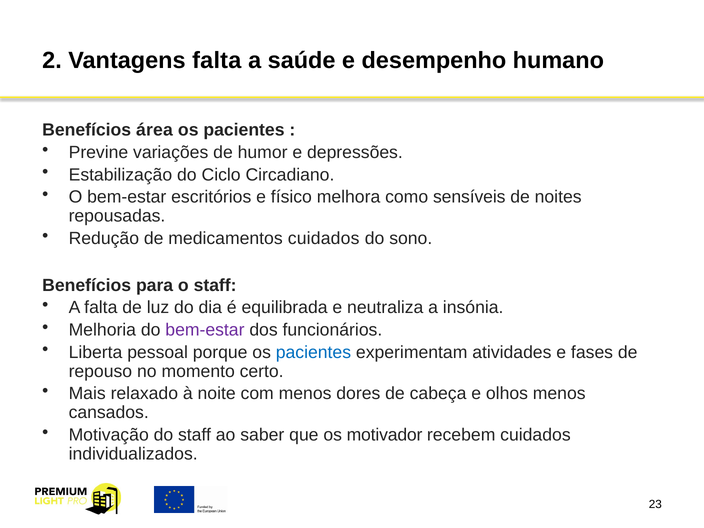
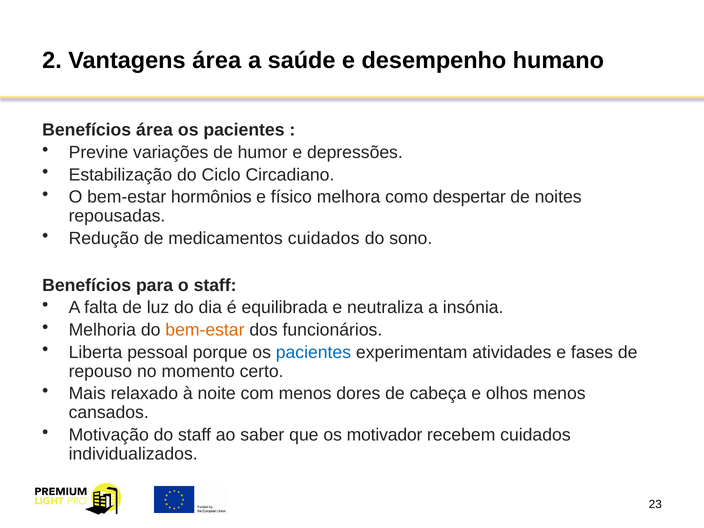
Vantagens falta: falta -> área
escritórios: escritórios -> hormônios
sensíveis: sensíveis -> despertar
bem-estar at (205, 330) colour: purple -> orange
